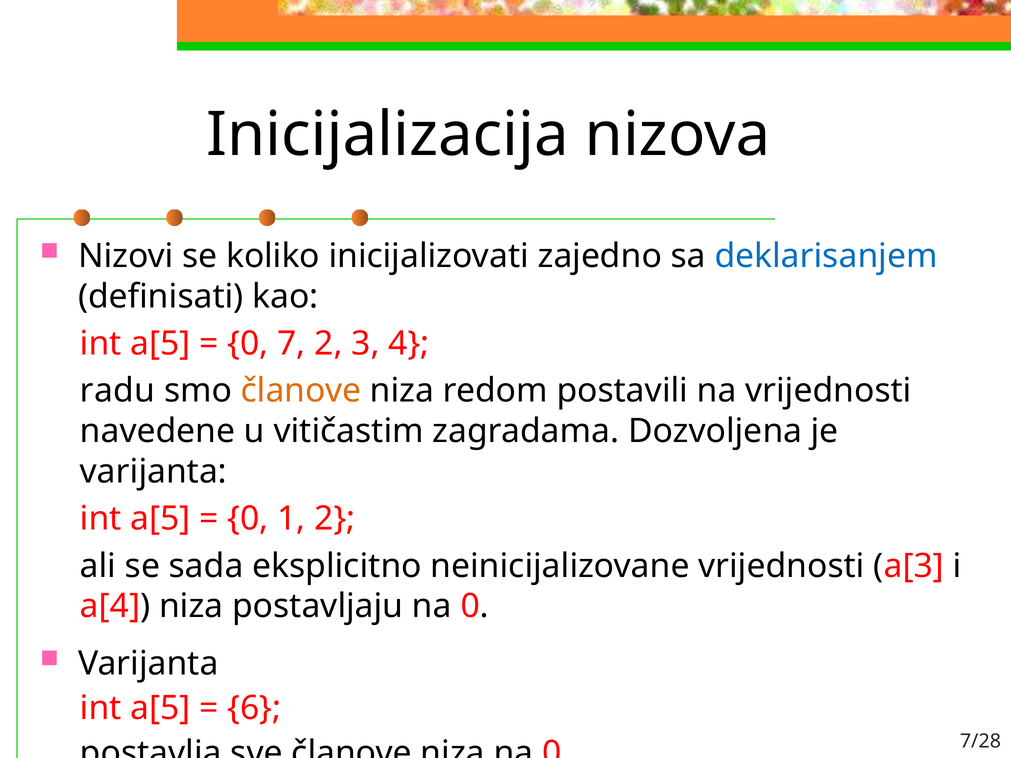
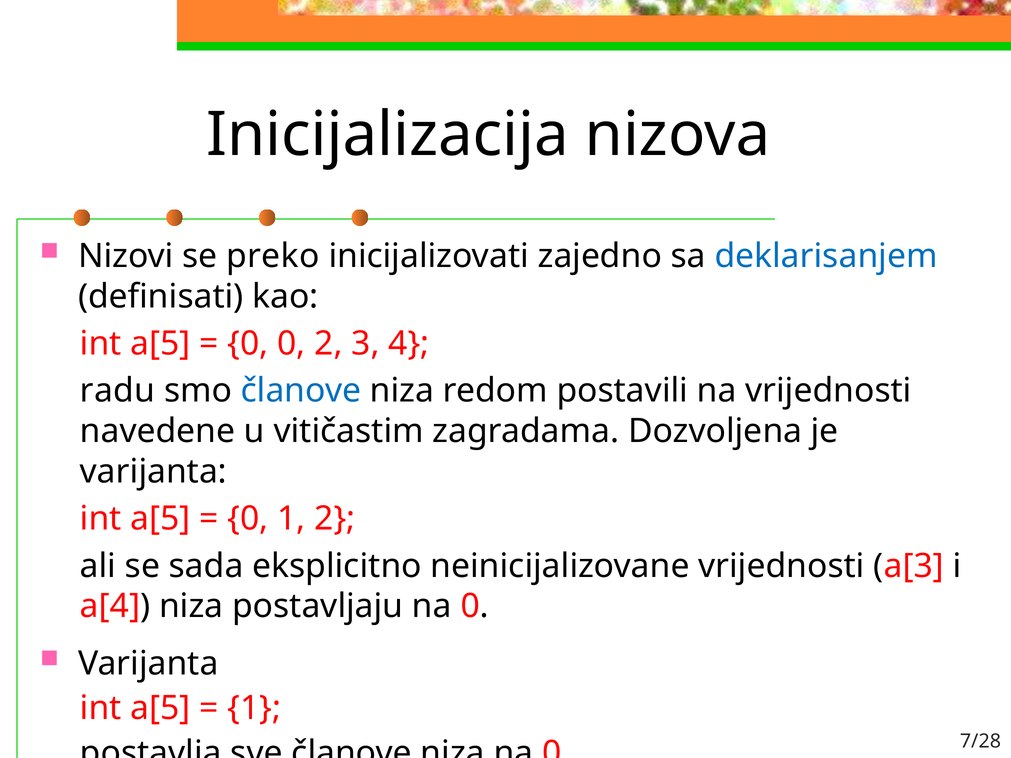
koliko: koliko -> preko
0 7: 7 -> 0
članove at (301, 391) colour: orange -> blue
6 at (254, 708): 6 -> 1
